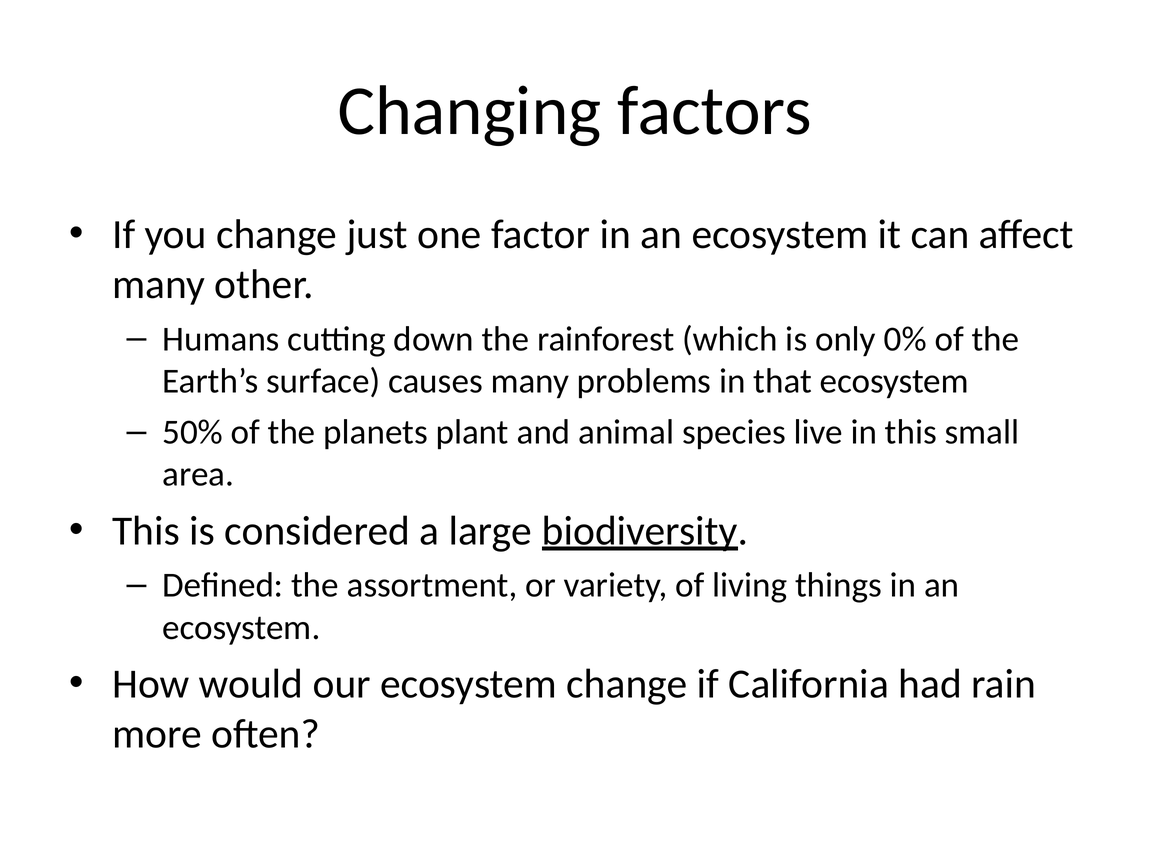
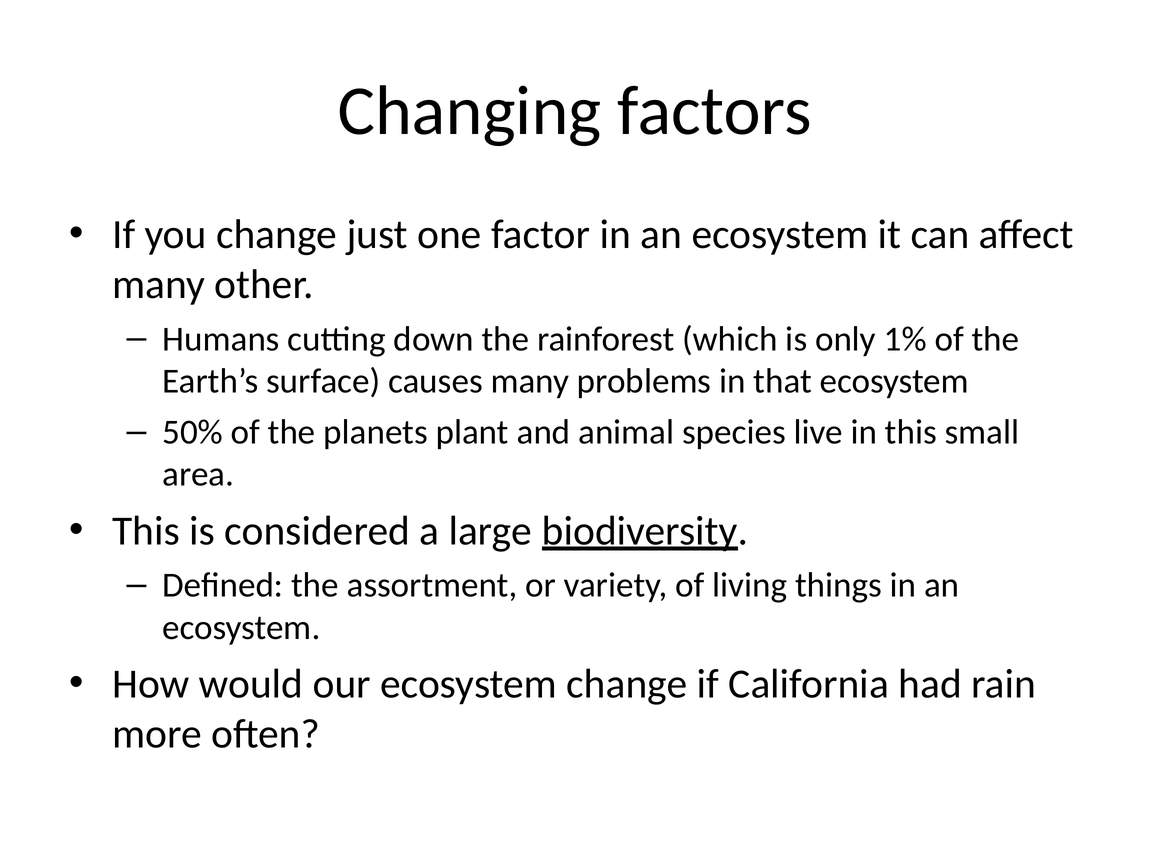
0%: 0% -> 1%
